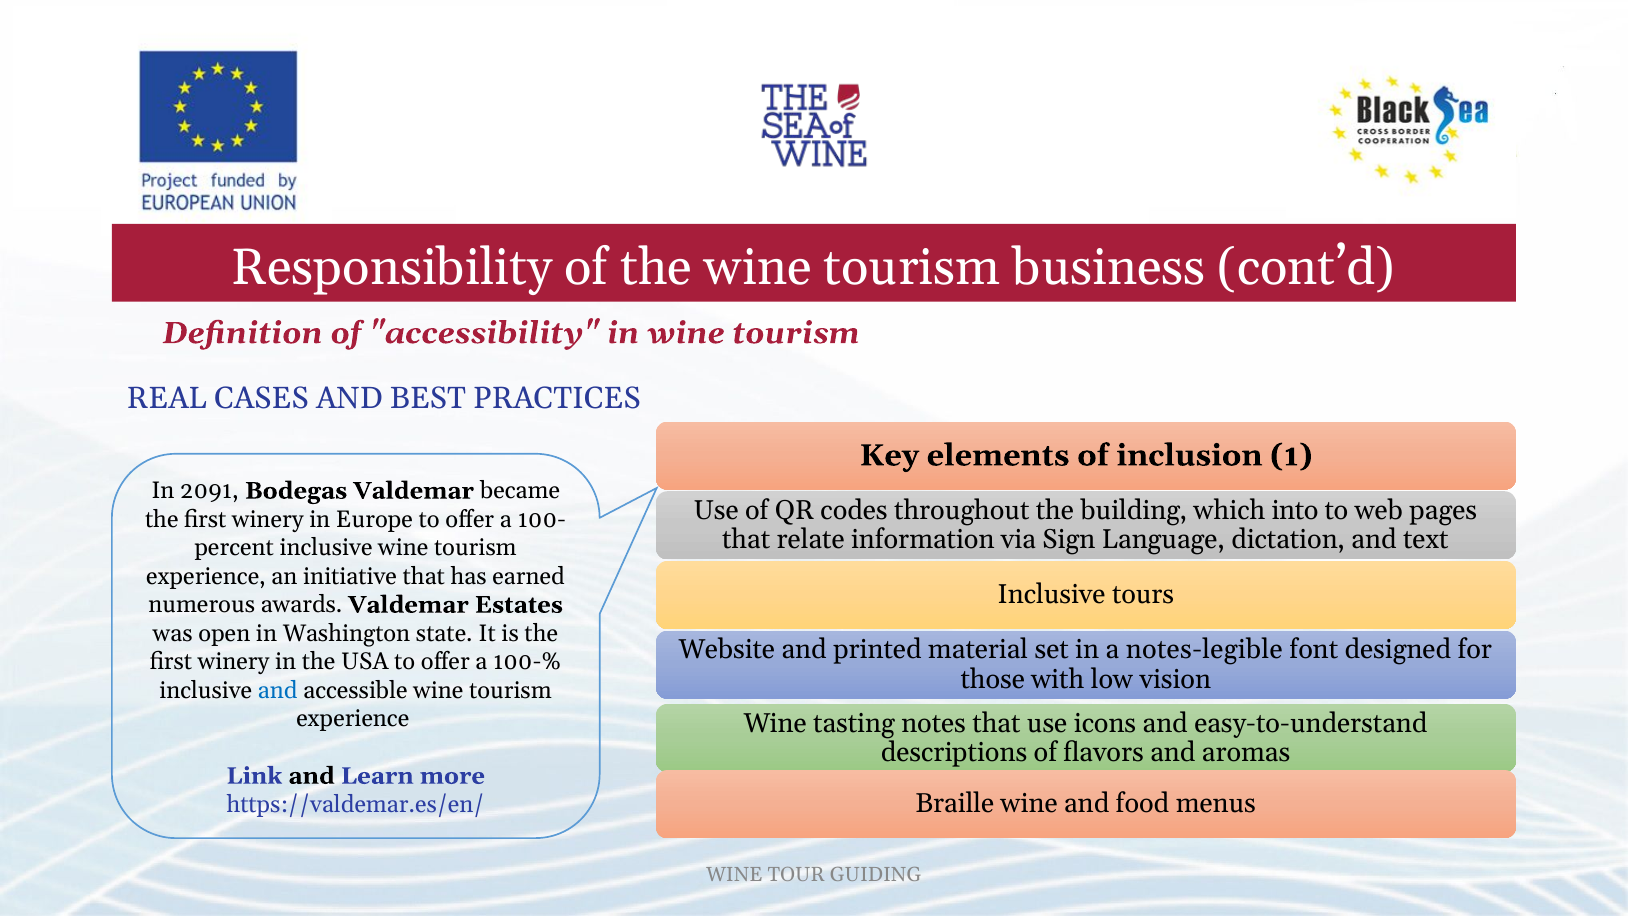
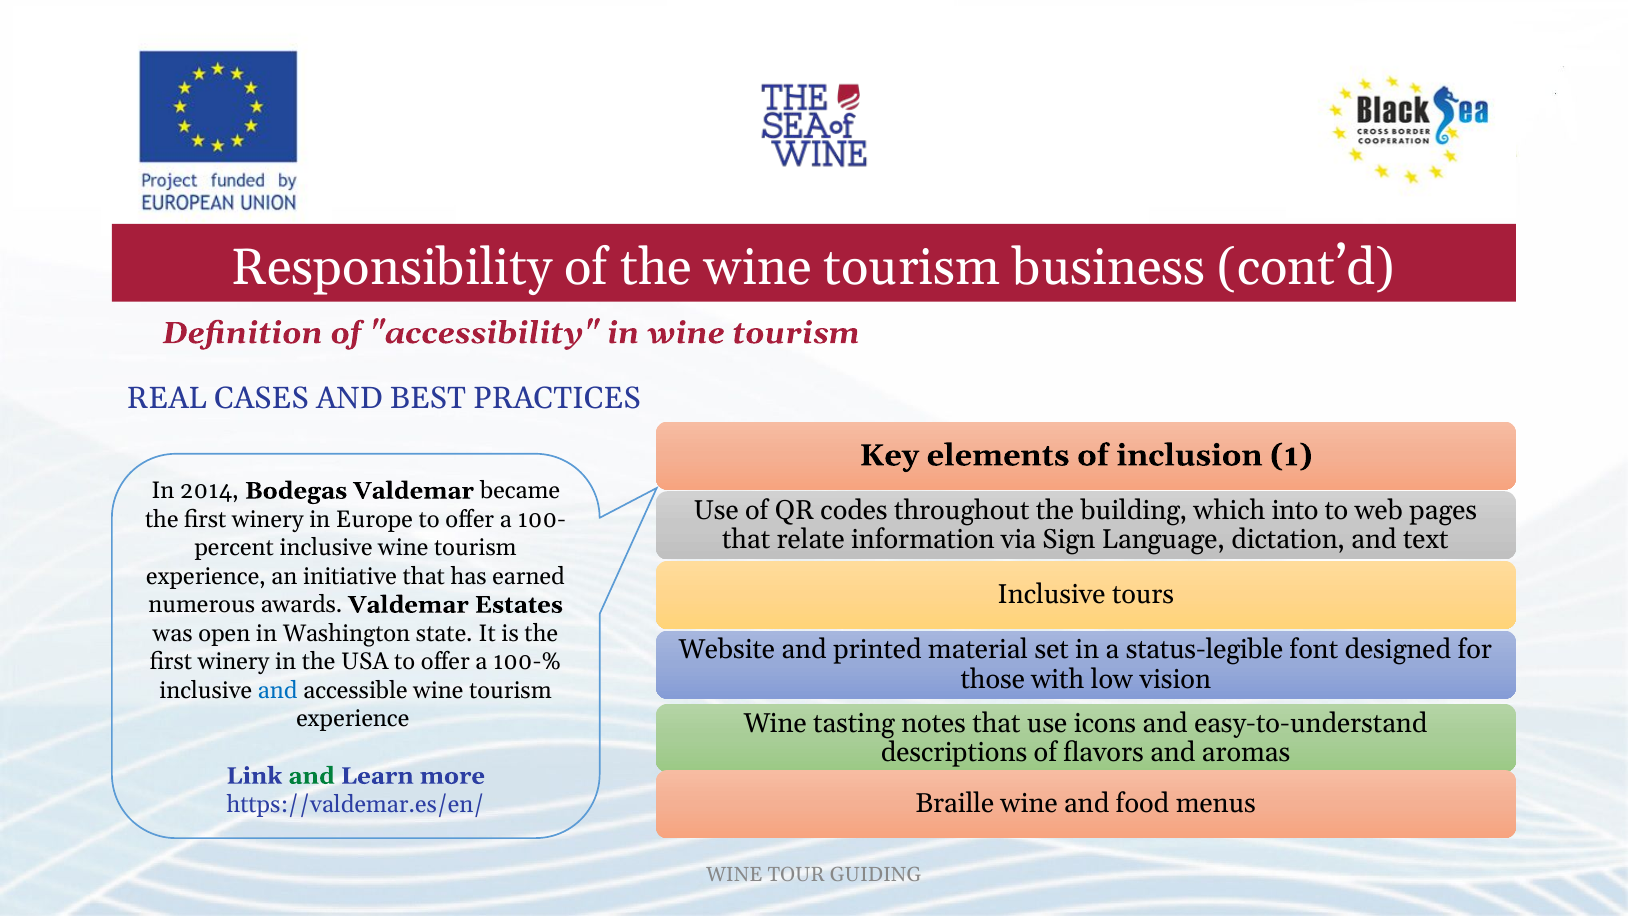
2091: 2091 -> 2014
notes-legible: notes-legible -> status-legible
and at (312, 776) colour: black -> green
